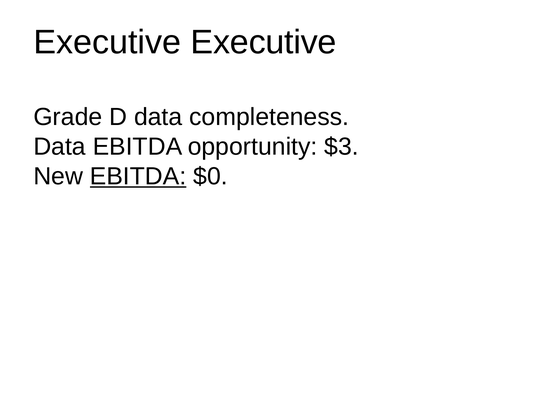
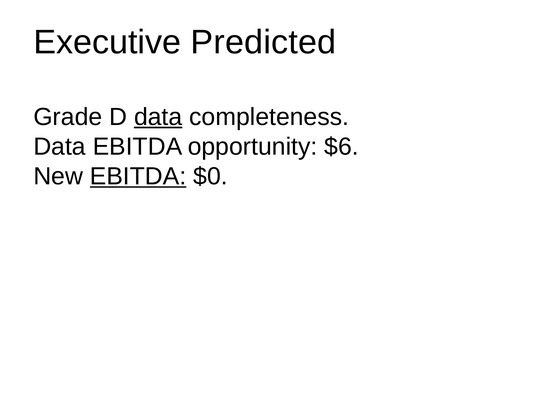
Executive Executive: Executive -> Predicted
data at (158, 117) underline: none -> present
$3: $3 -> $6
